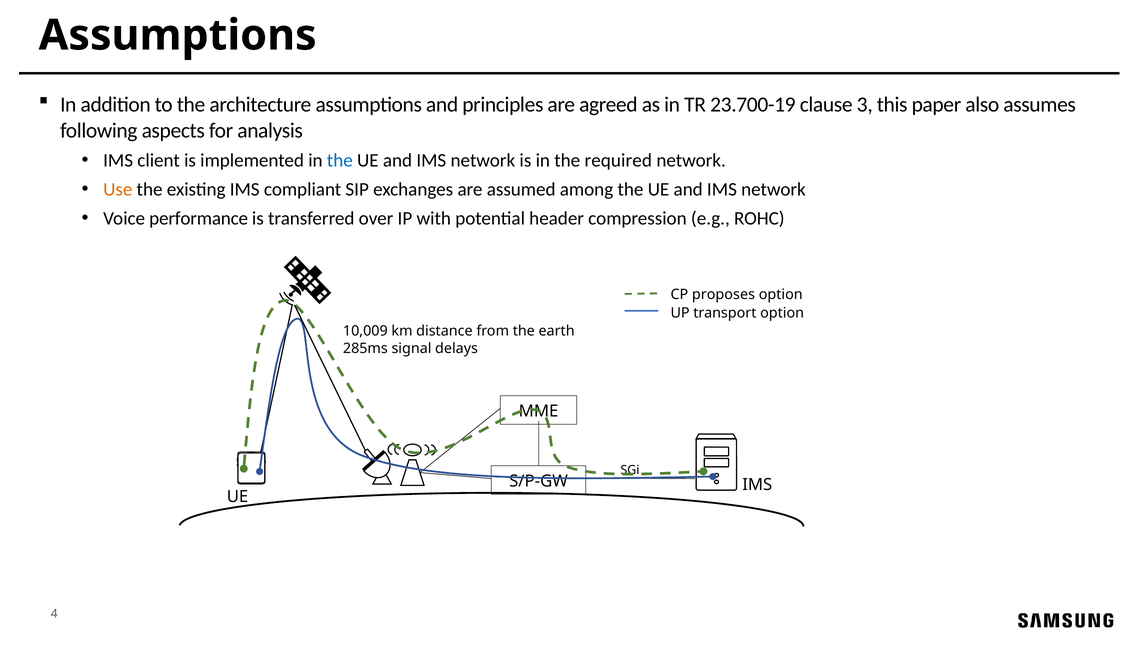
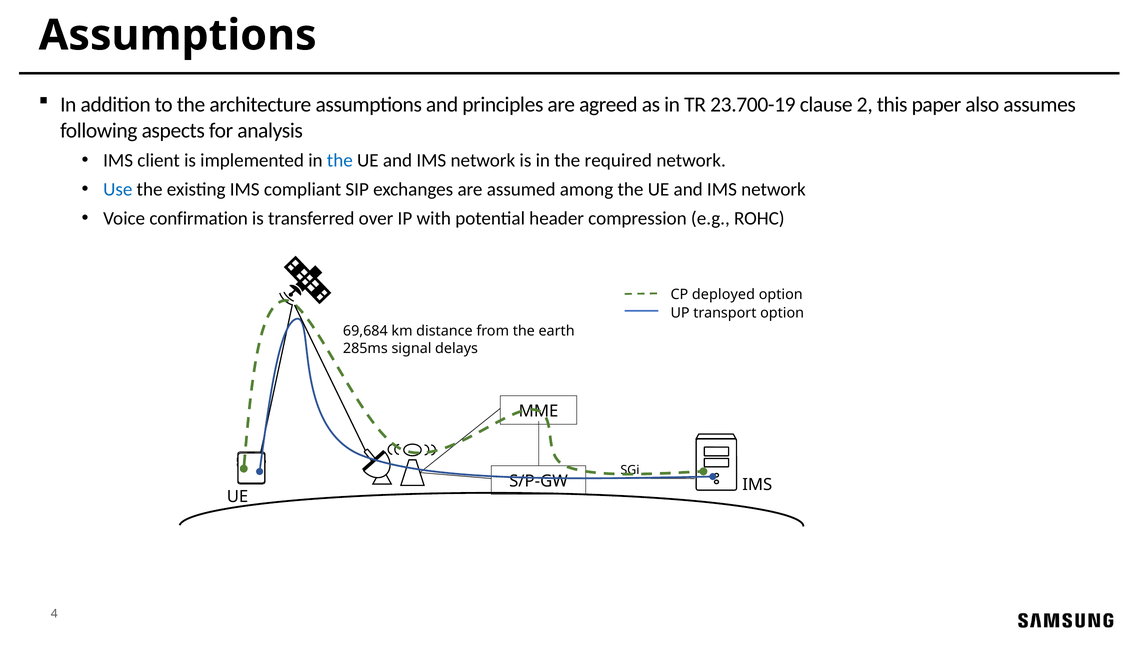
3: 3 -> 2
Use colour: orange -> blue
performance: performance -> confirmation
proposes: proposes -> deployed
10,009: 10,009 -> 69,684
